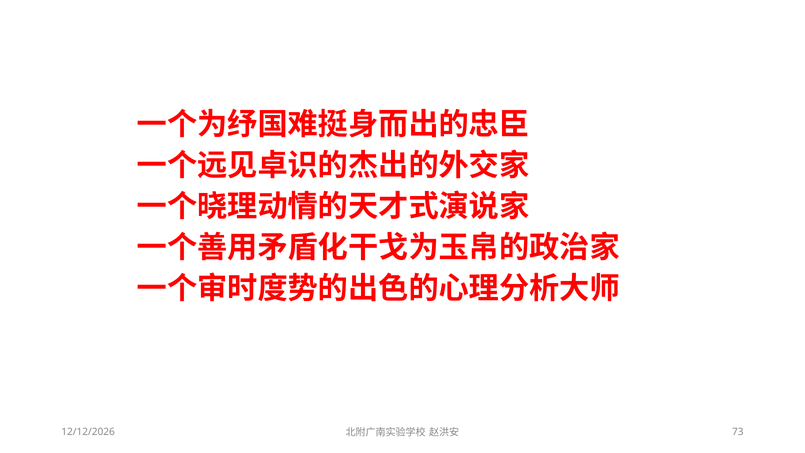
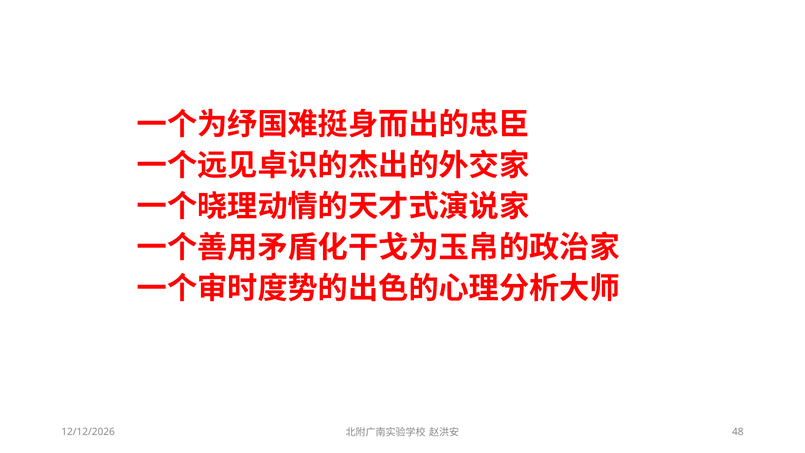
73: 73 -> 48
